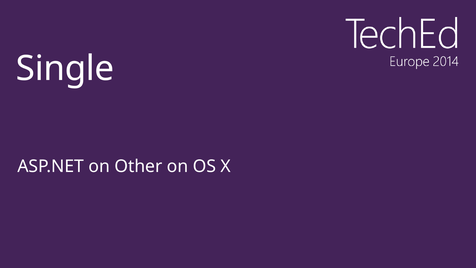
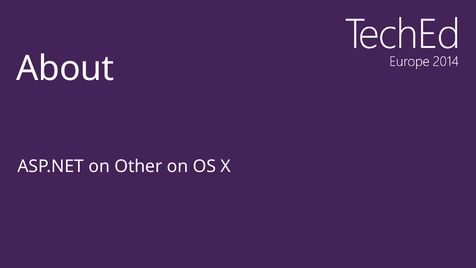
Single: Single -> About
